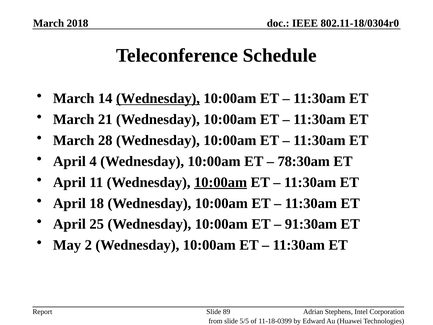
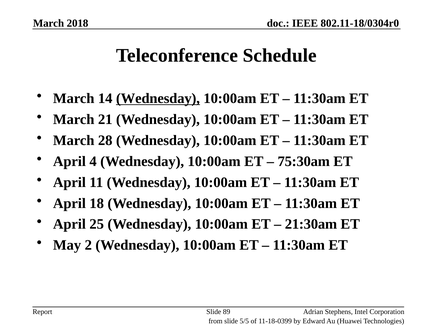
78:30am: 78:30am -> 75:30am
10:00am at (221, 182) underline: present -> none
91:30am: 91:30am -> 21:30am
